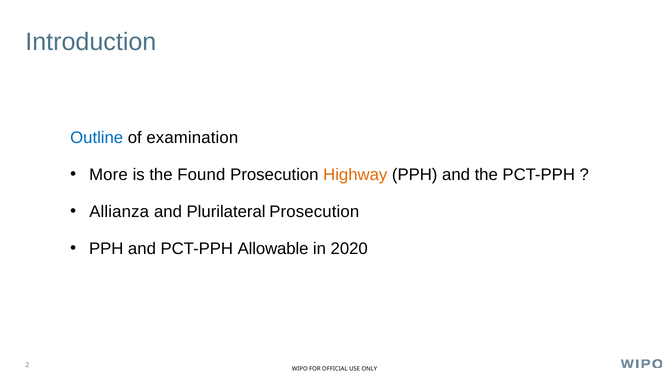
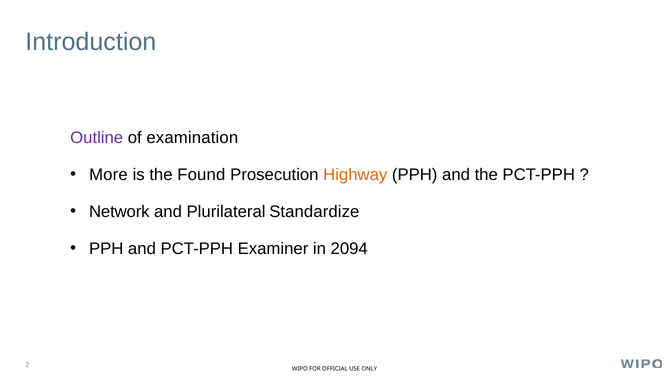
Outline colour: blue -> purple
Allianza: Allianza -> Network
Plurilateral Prosecution: Prosecution -> Standardize
Allowable: Allowable -> Examiner
2020: 2020 -> 2094
